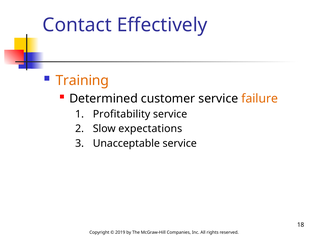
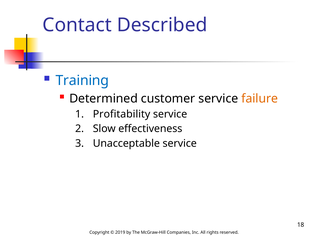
Effectively: Effectively -> Described
Training colour: orange -> blue
expectations: expectations -> effectiveness
